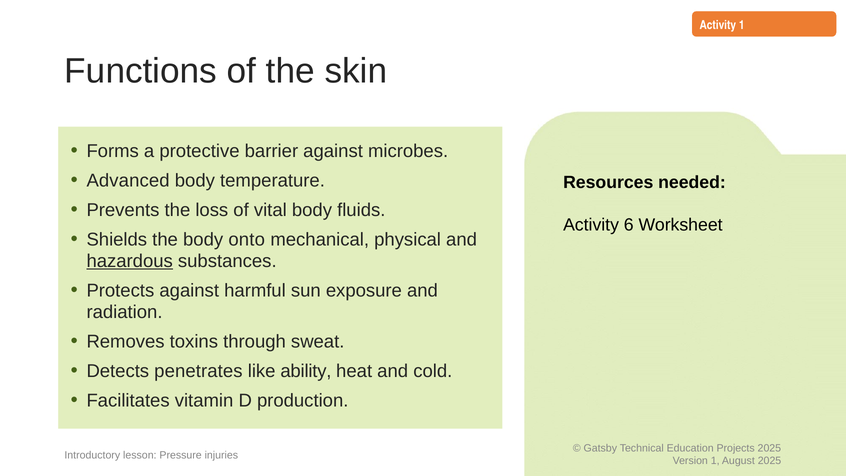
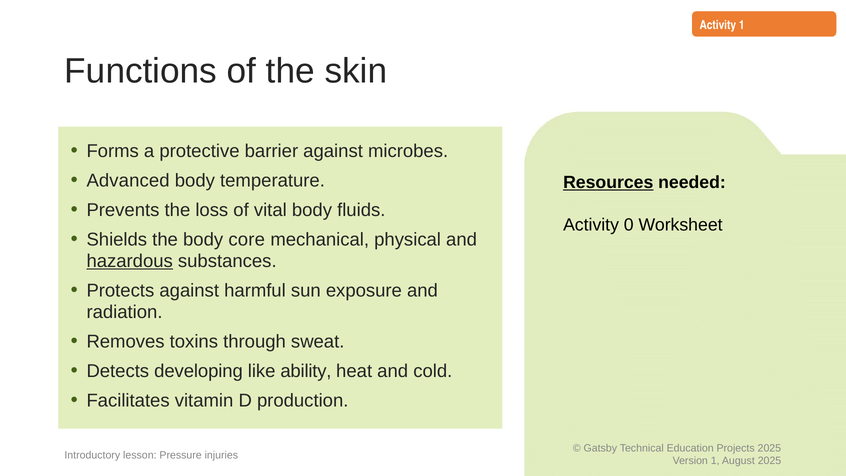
Resources underline: none -> present
6: 6 -> 0
onto: onto -> core
penetrates: penetrates -> developing
